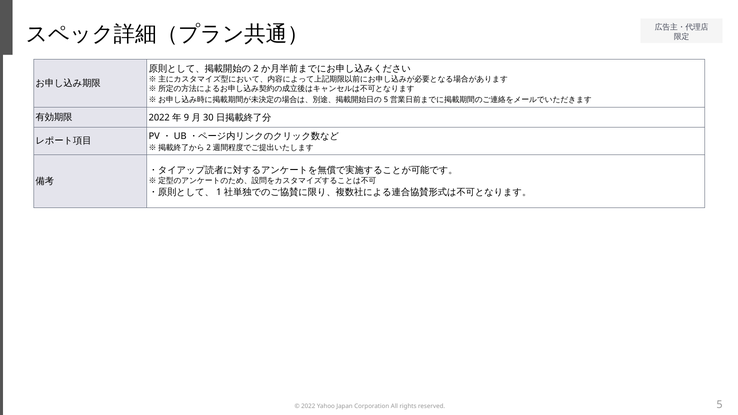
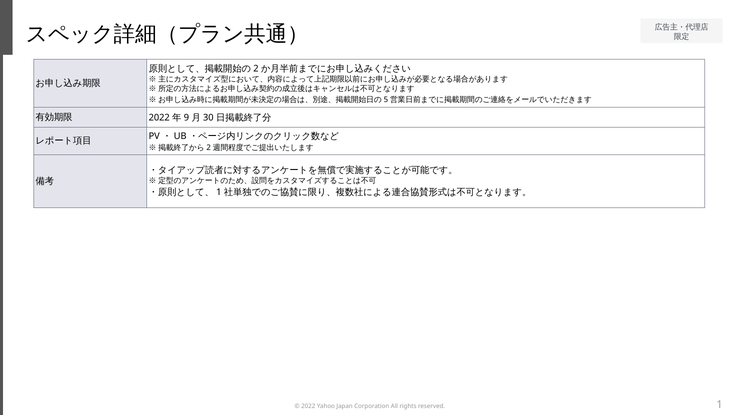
5 at (720, 405): 5 -> 1
